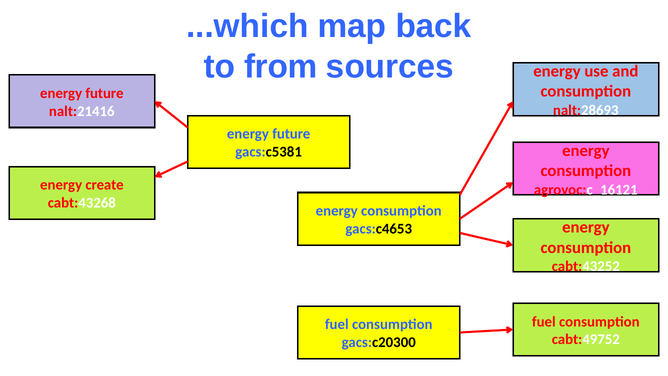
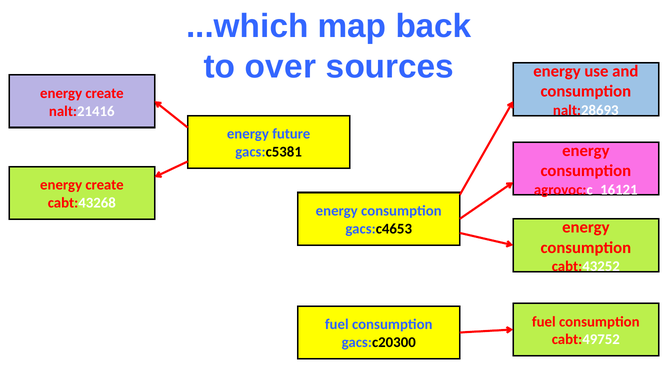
from: from -> over
future at (104, 93): future -> create
